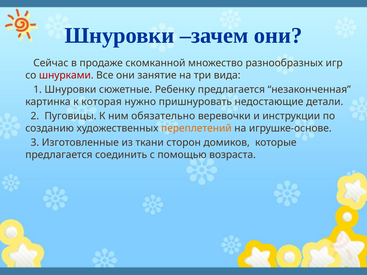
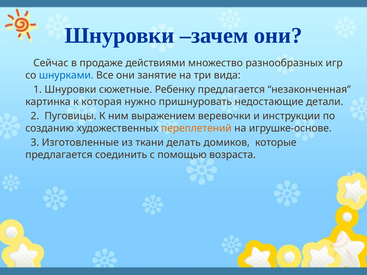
скомканной: скомканной -> действиями
шнурками colour: red -> blue
обязательно: обязательно -> выражением
сторон: сторон -> делать
